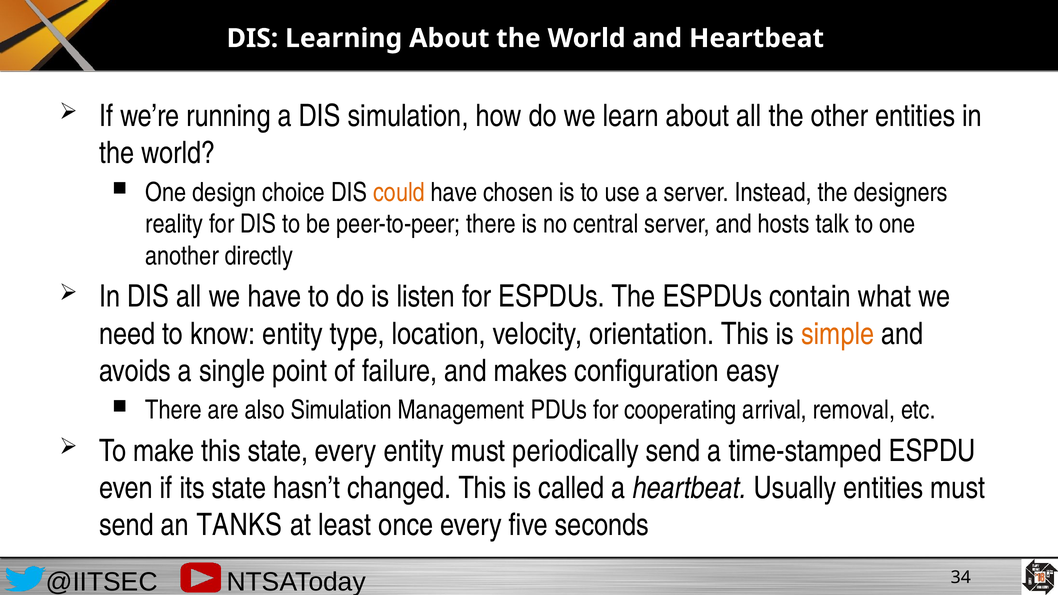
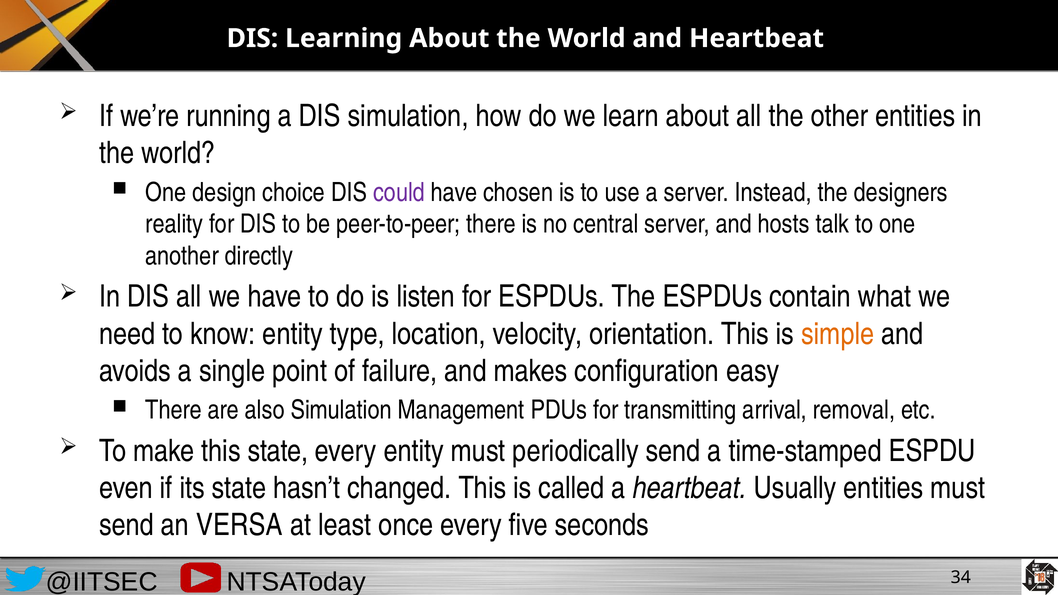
could colour: orange -> purple
cooperating: cooperating -> transmitting
TANKS: TANKS -> VERSA
